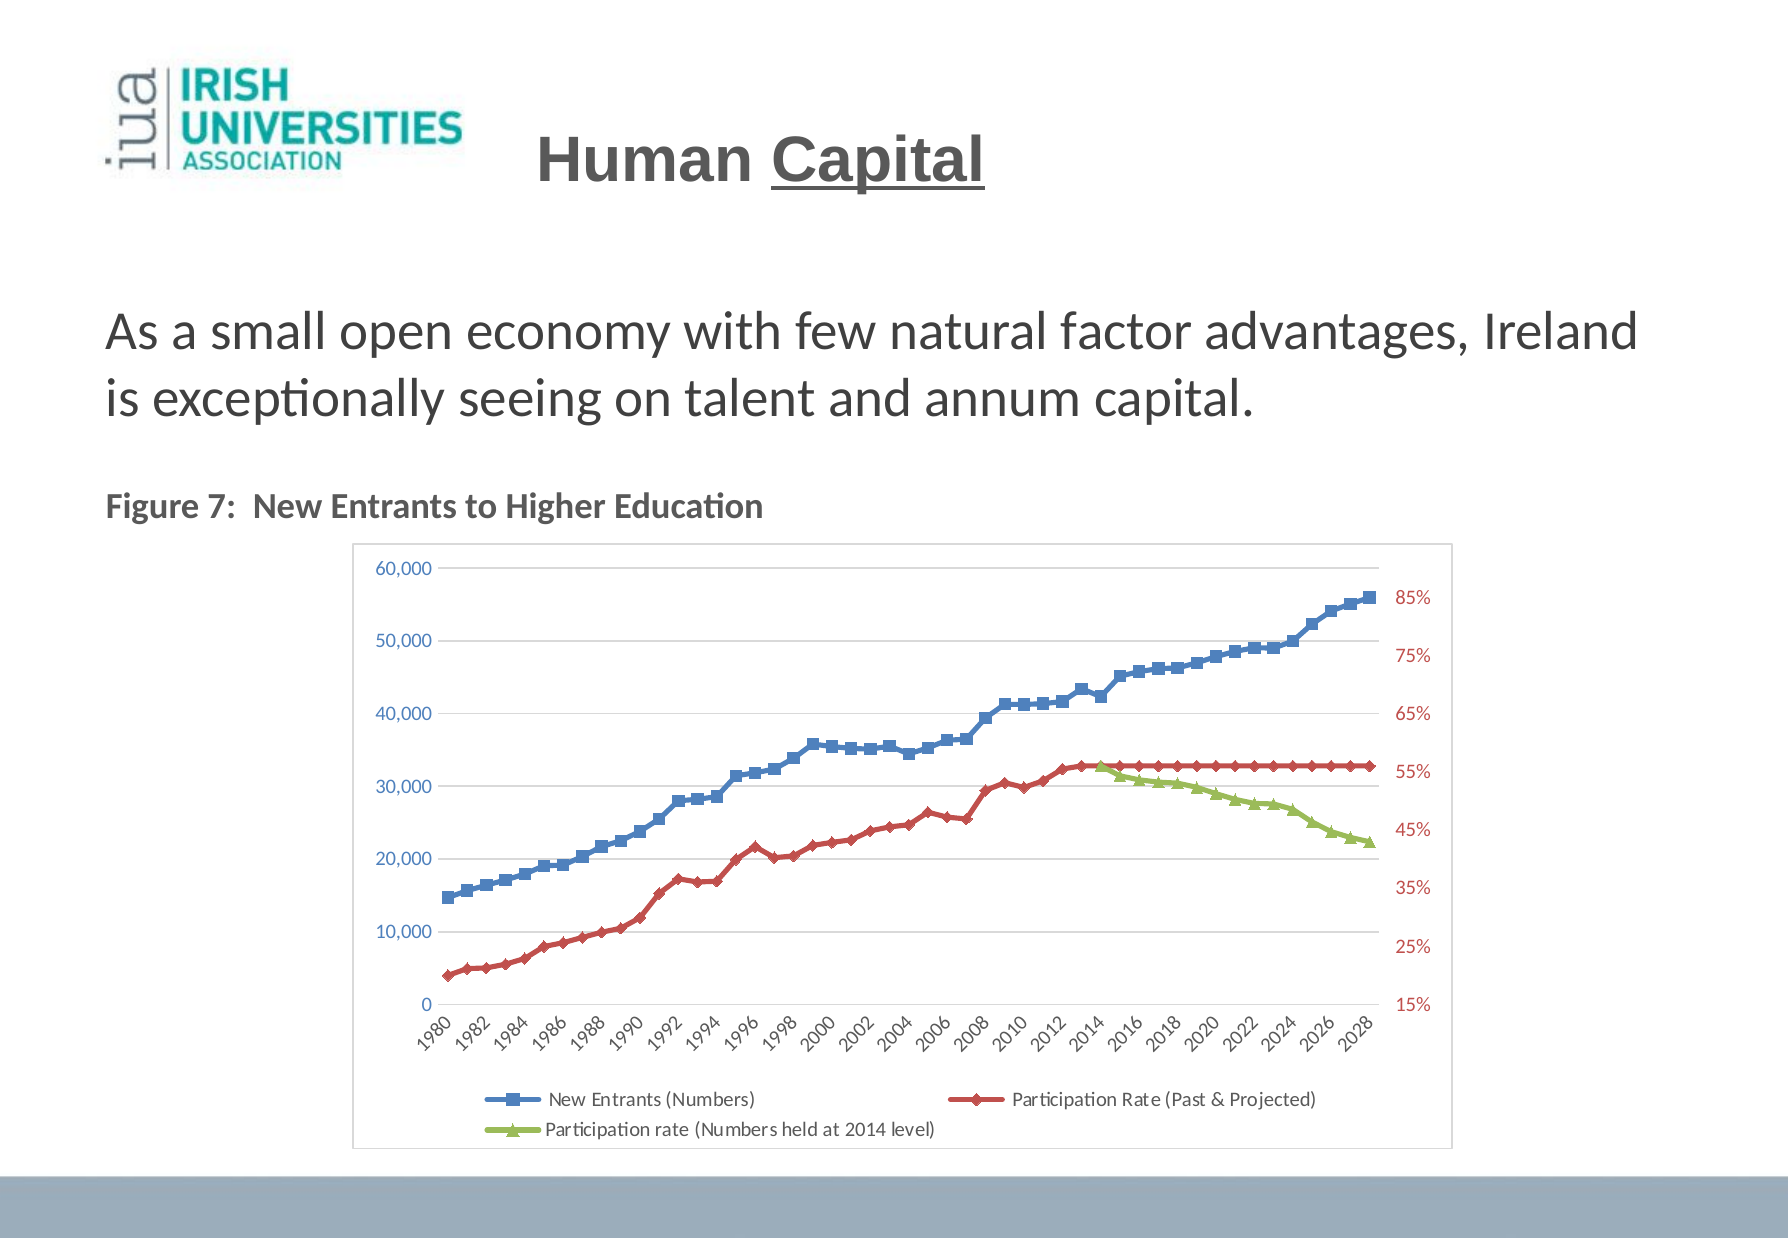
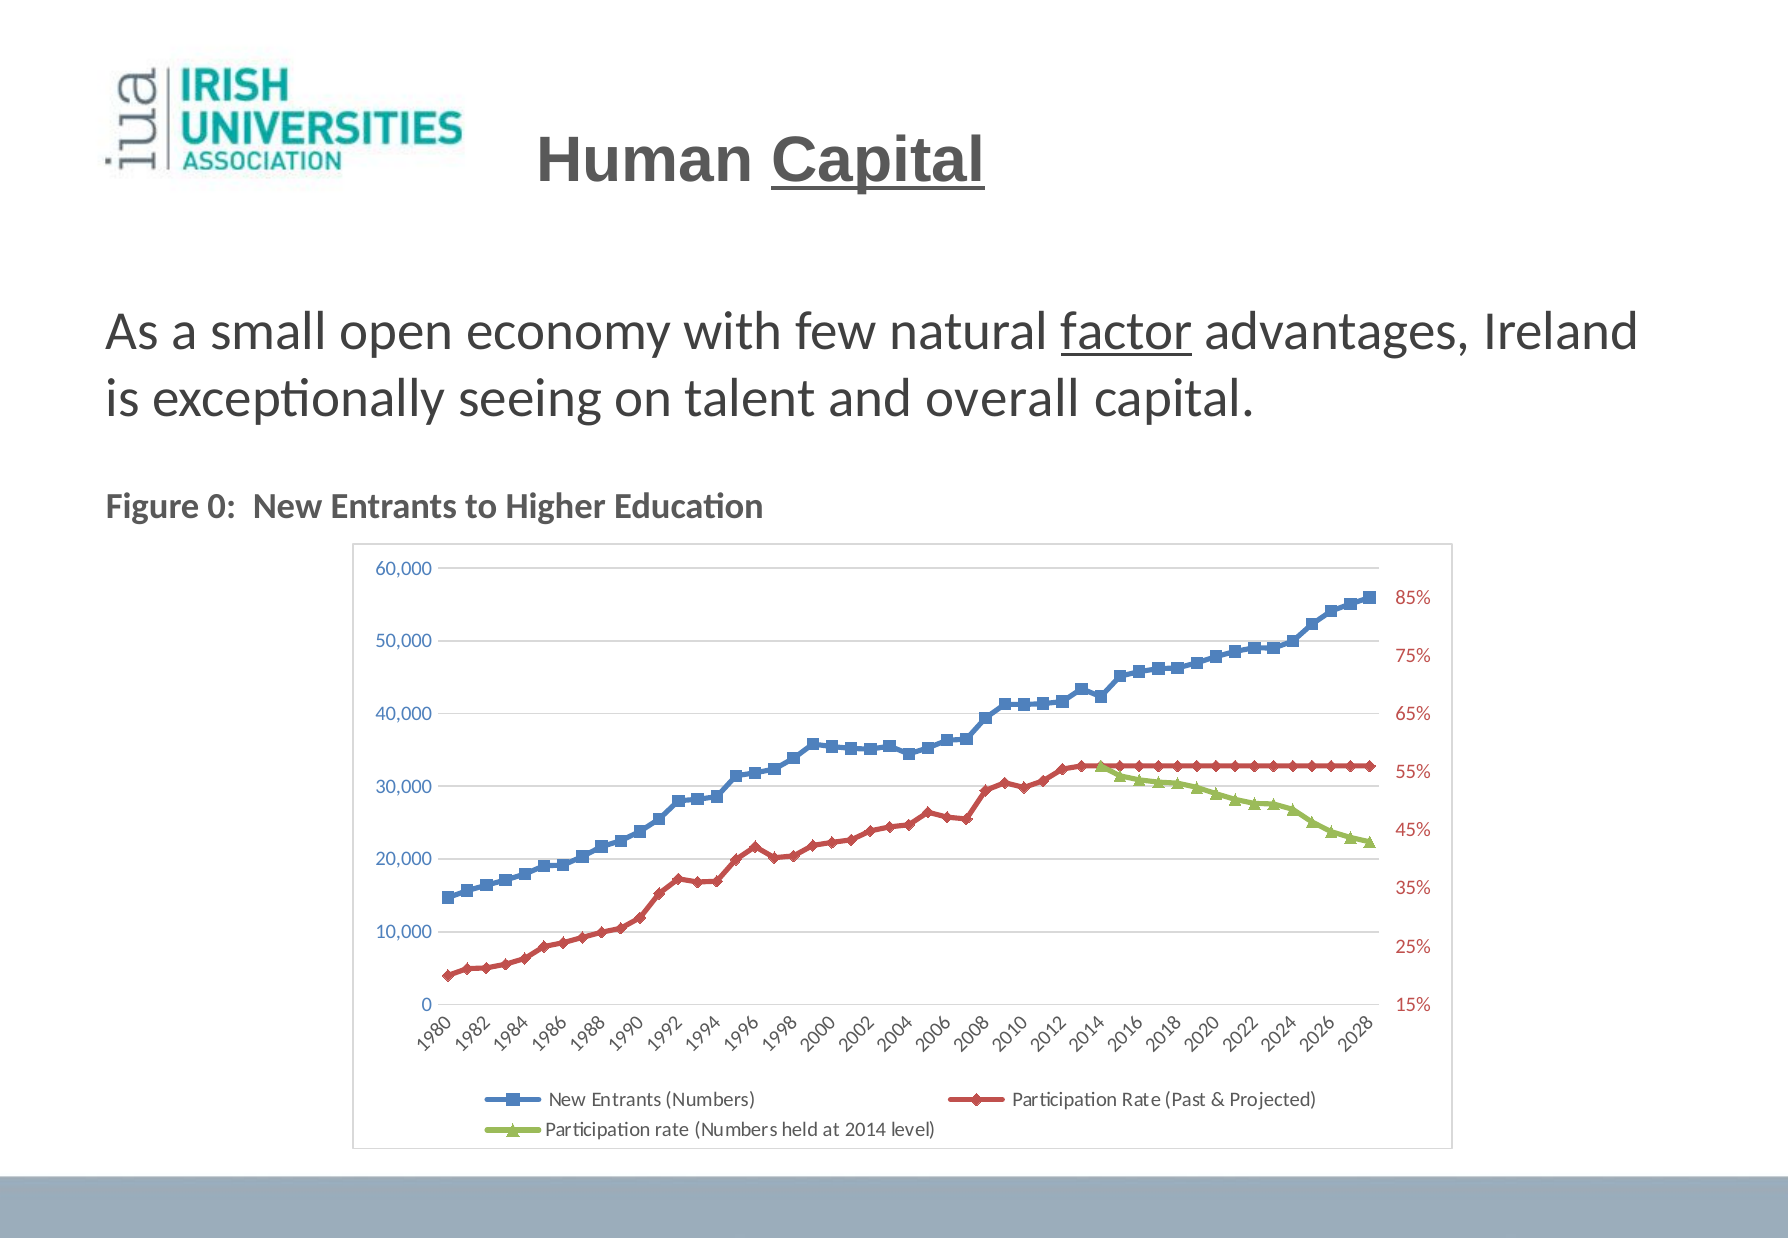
factor underline: none -> present
annum: annum -> overall
Figure 7: 7 -> 0
